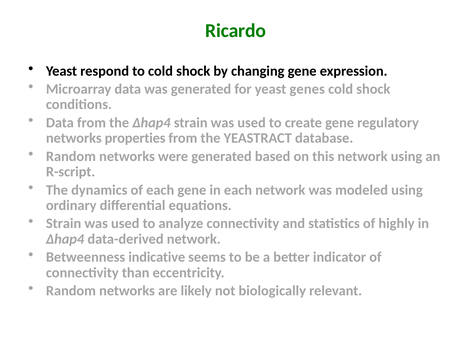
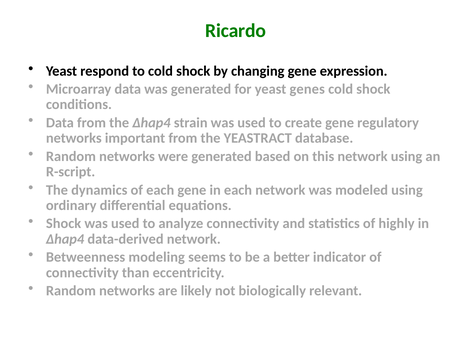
properties: properties -> important
Strain at (64, 224): Strain -> Shock
indicative: indicative -> modeling
